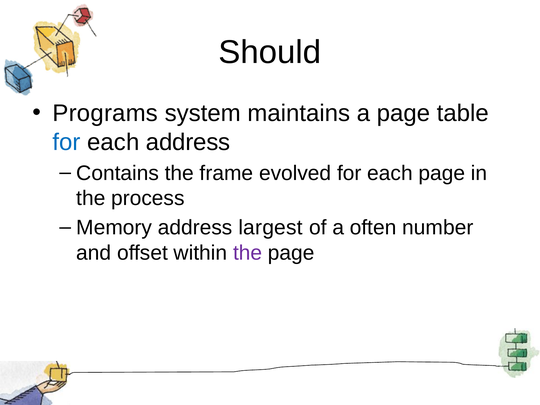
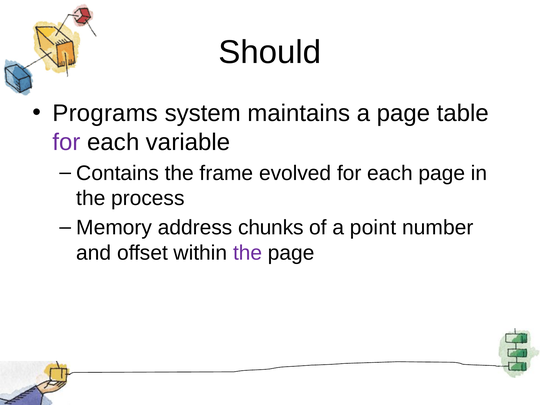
for at (67, 142) colour: blue -> purple
each address: address -> variable
largest: largest -> chunks
often: often -> point
